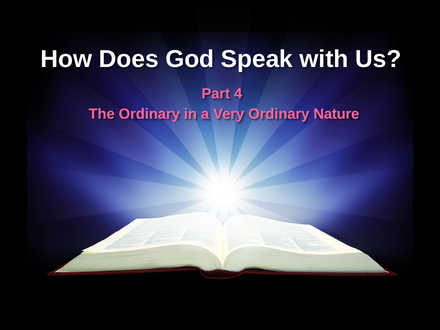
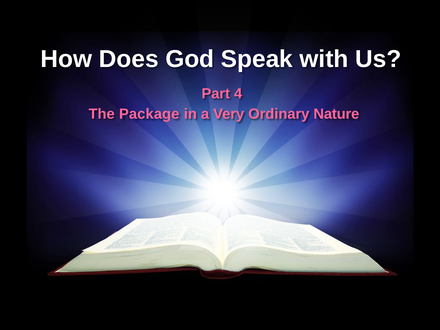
The Ordinary: Ordinary -> Package
